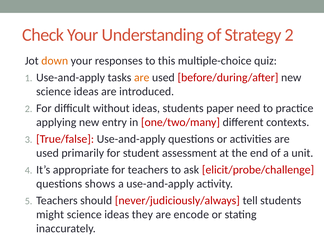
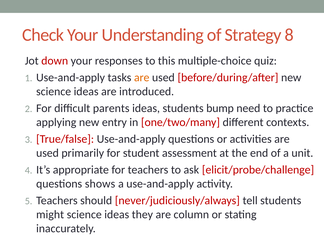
Strategy 2: 2 -> 8
down colour: orange -> red
without: without -> parents
paper: paper -> bump
encode: encode -> column
